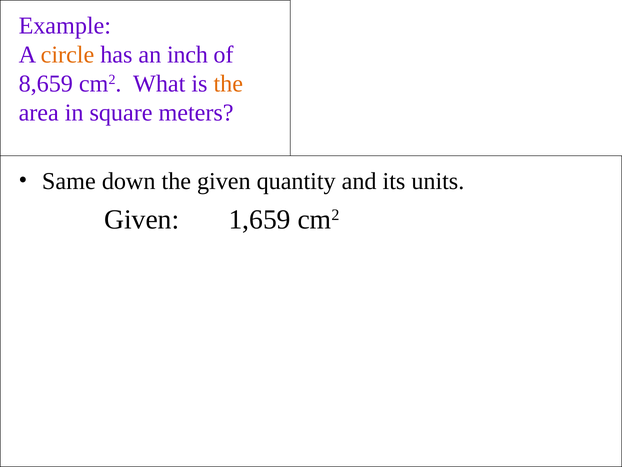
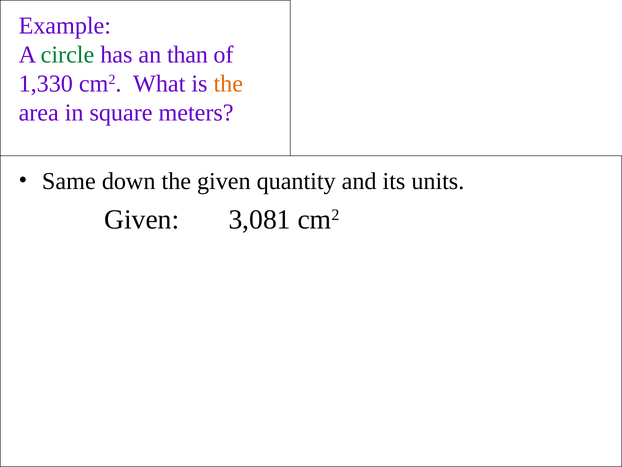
circle colour: orange -> green
inch: inch -> than
8,659: 8,659 -> 1,330
1,659: 1,659 -> 3,081
